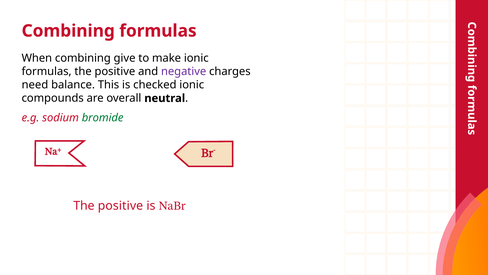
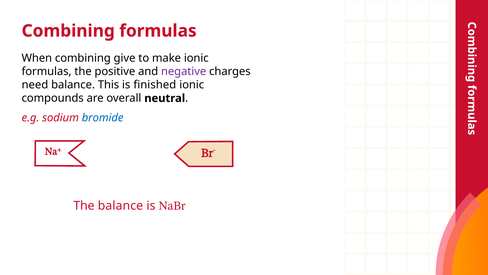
checked: checked -> finished
bromide colour: green -> blue
positive at (120, 206): positive -> balance
